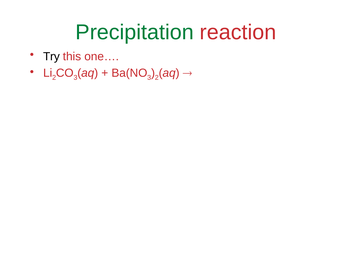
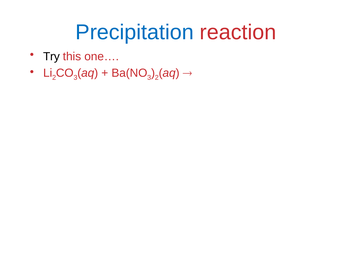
Precipitation colour: green -> blue
